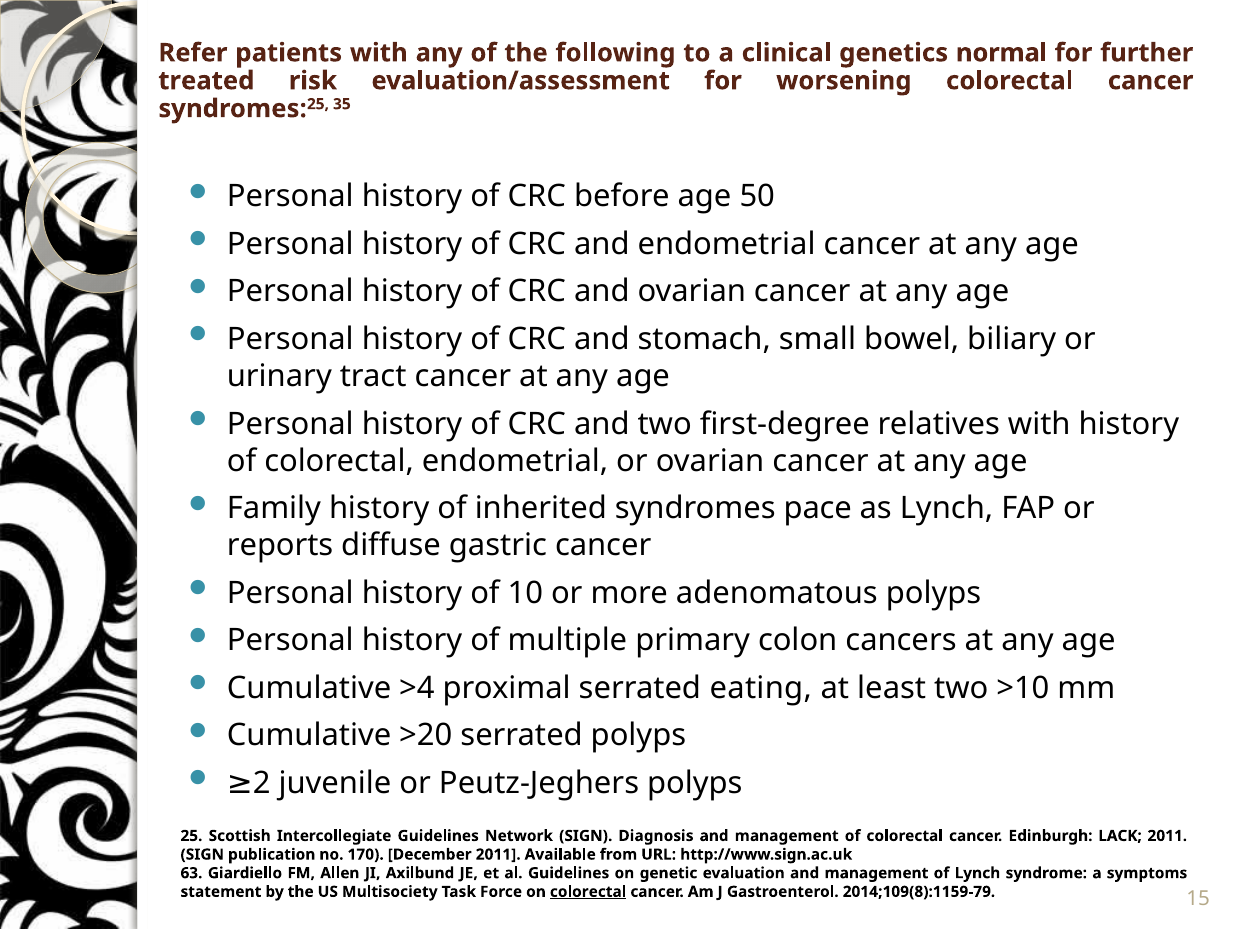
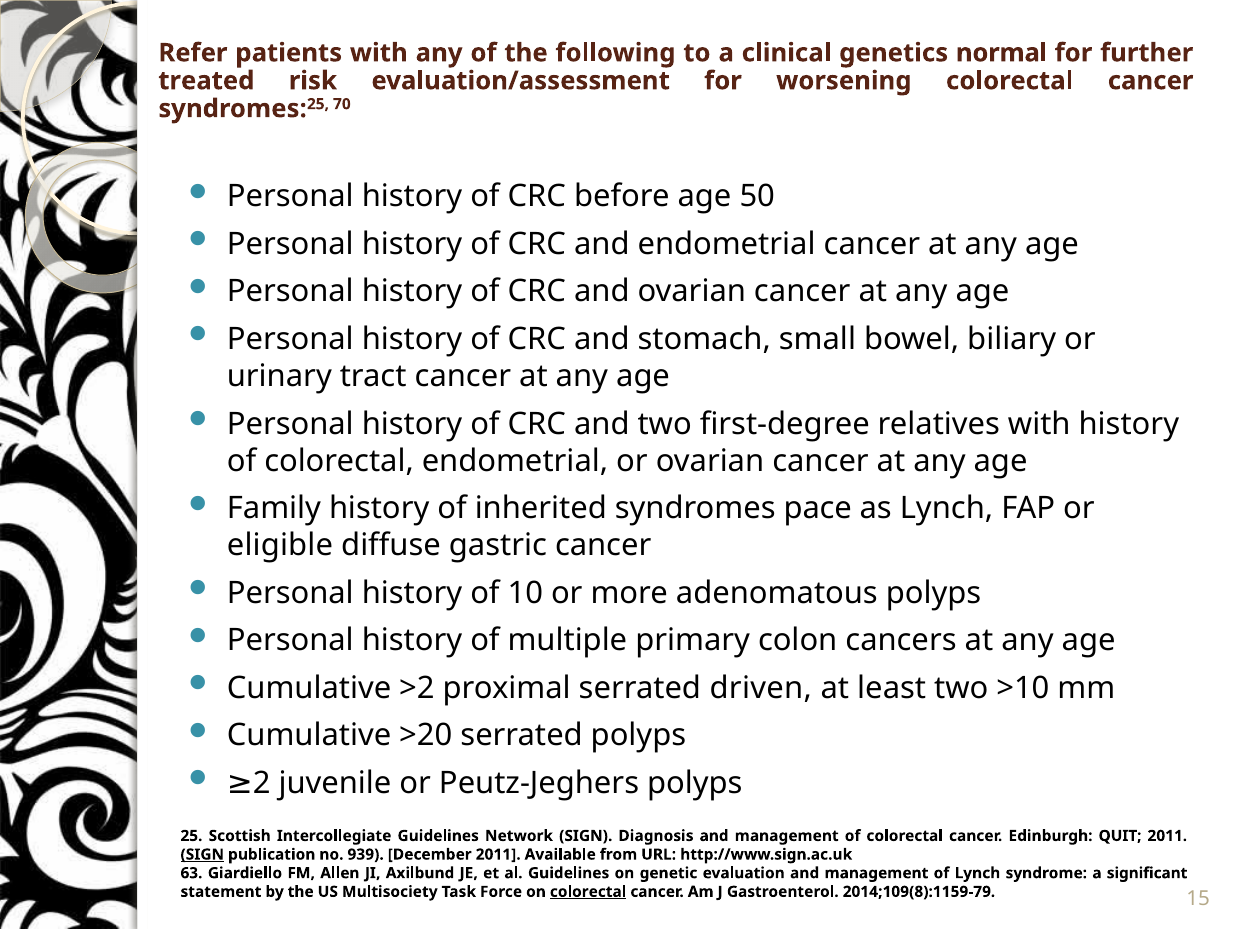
35: 35 -> 70
reports: reports -> eligible
>4: >4 -> >2
eating: eating -> driven
LACK: LACK -> QUIT
SIGN at (202, 855) underline: none -> present
170: 170 -> 939
symptoms: symptoms -> significant
